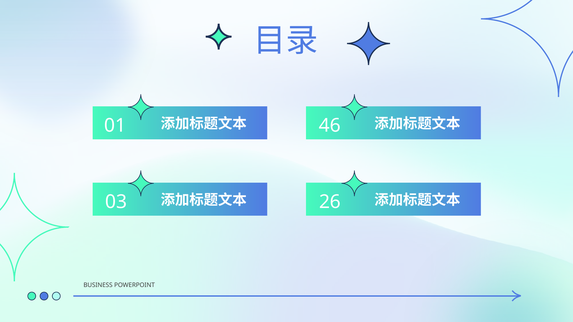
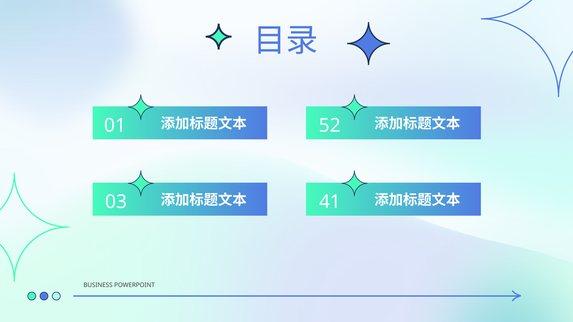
46: 46 -> 52
26: 26 -> 41
